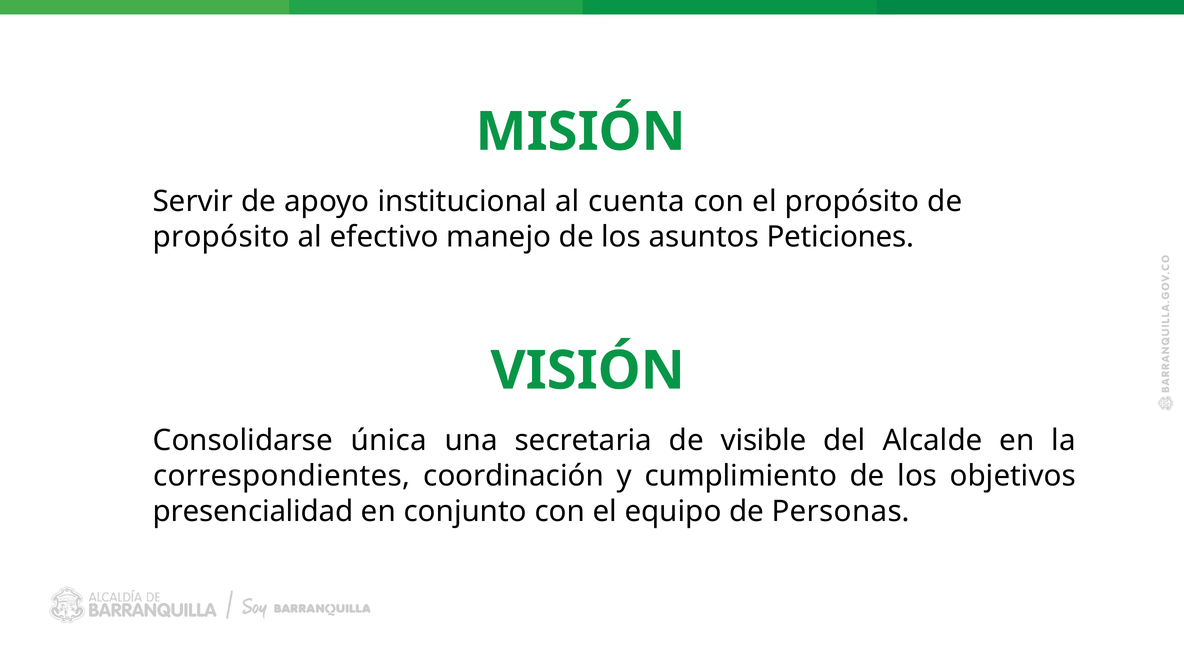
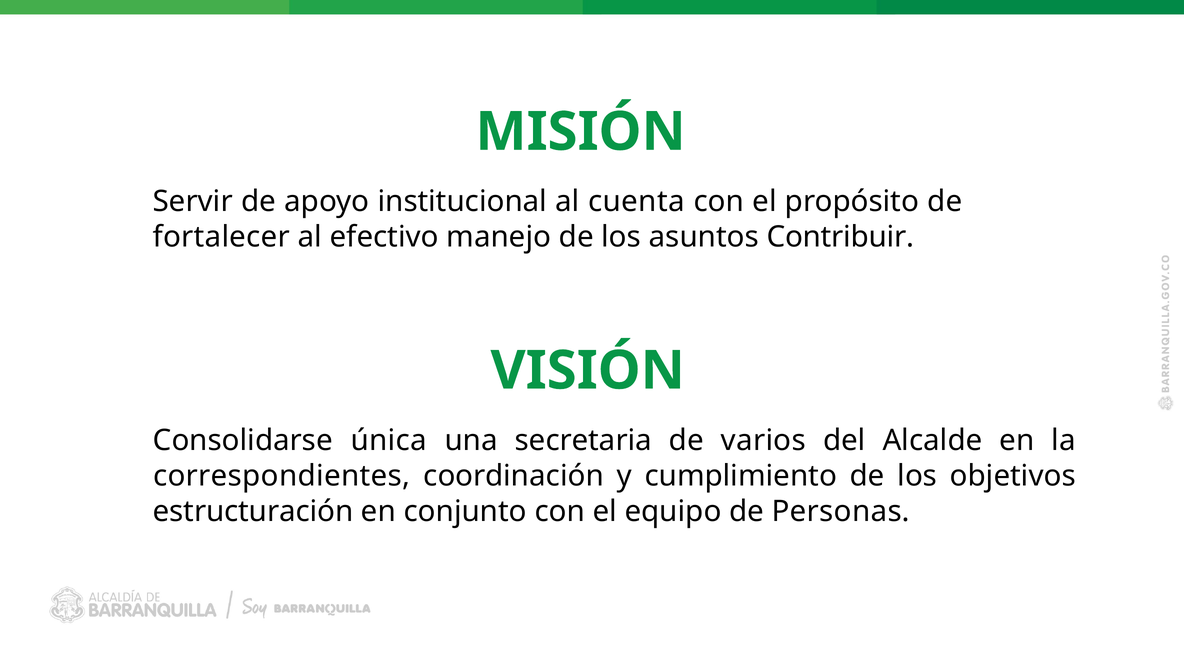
propósito at (221, 237): propósito -> fortalecer
Peticiones: Peticiones -> Contribuir
visible: visible -> varios
presencialidad: presencialidad -> estructuración
